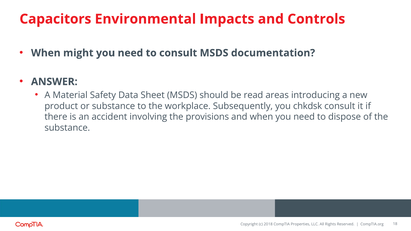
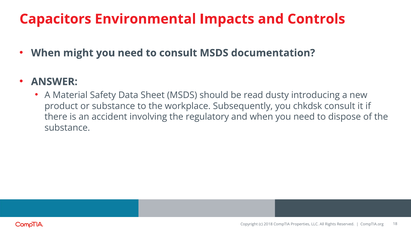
areas: areas -> dusty
provisions: provisions -> regulatory
